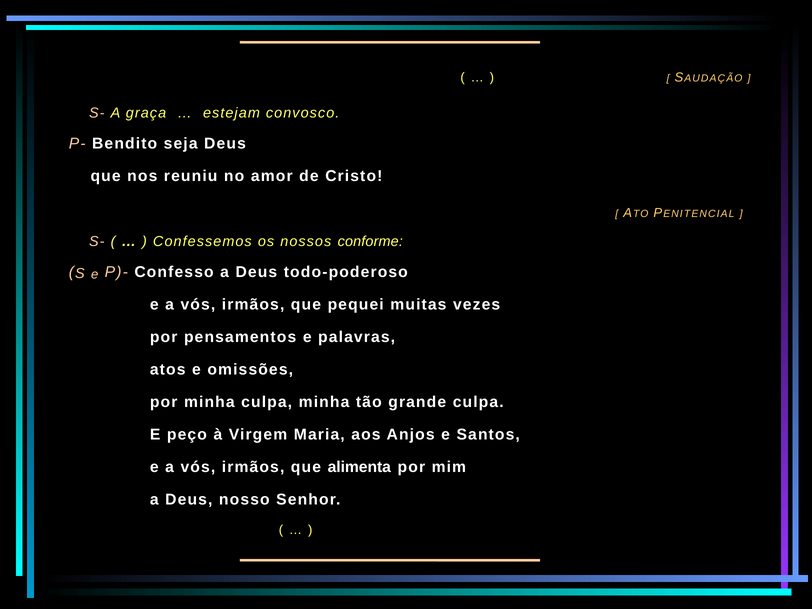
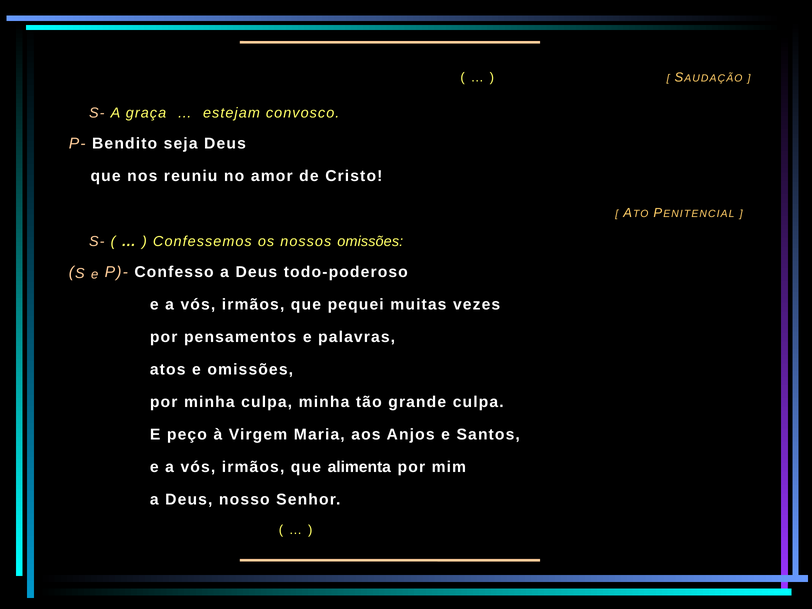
nossos conforme: conforme -> omissões
